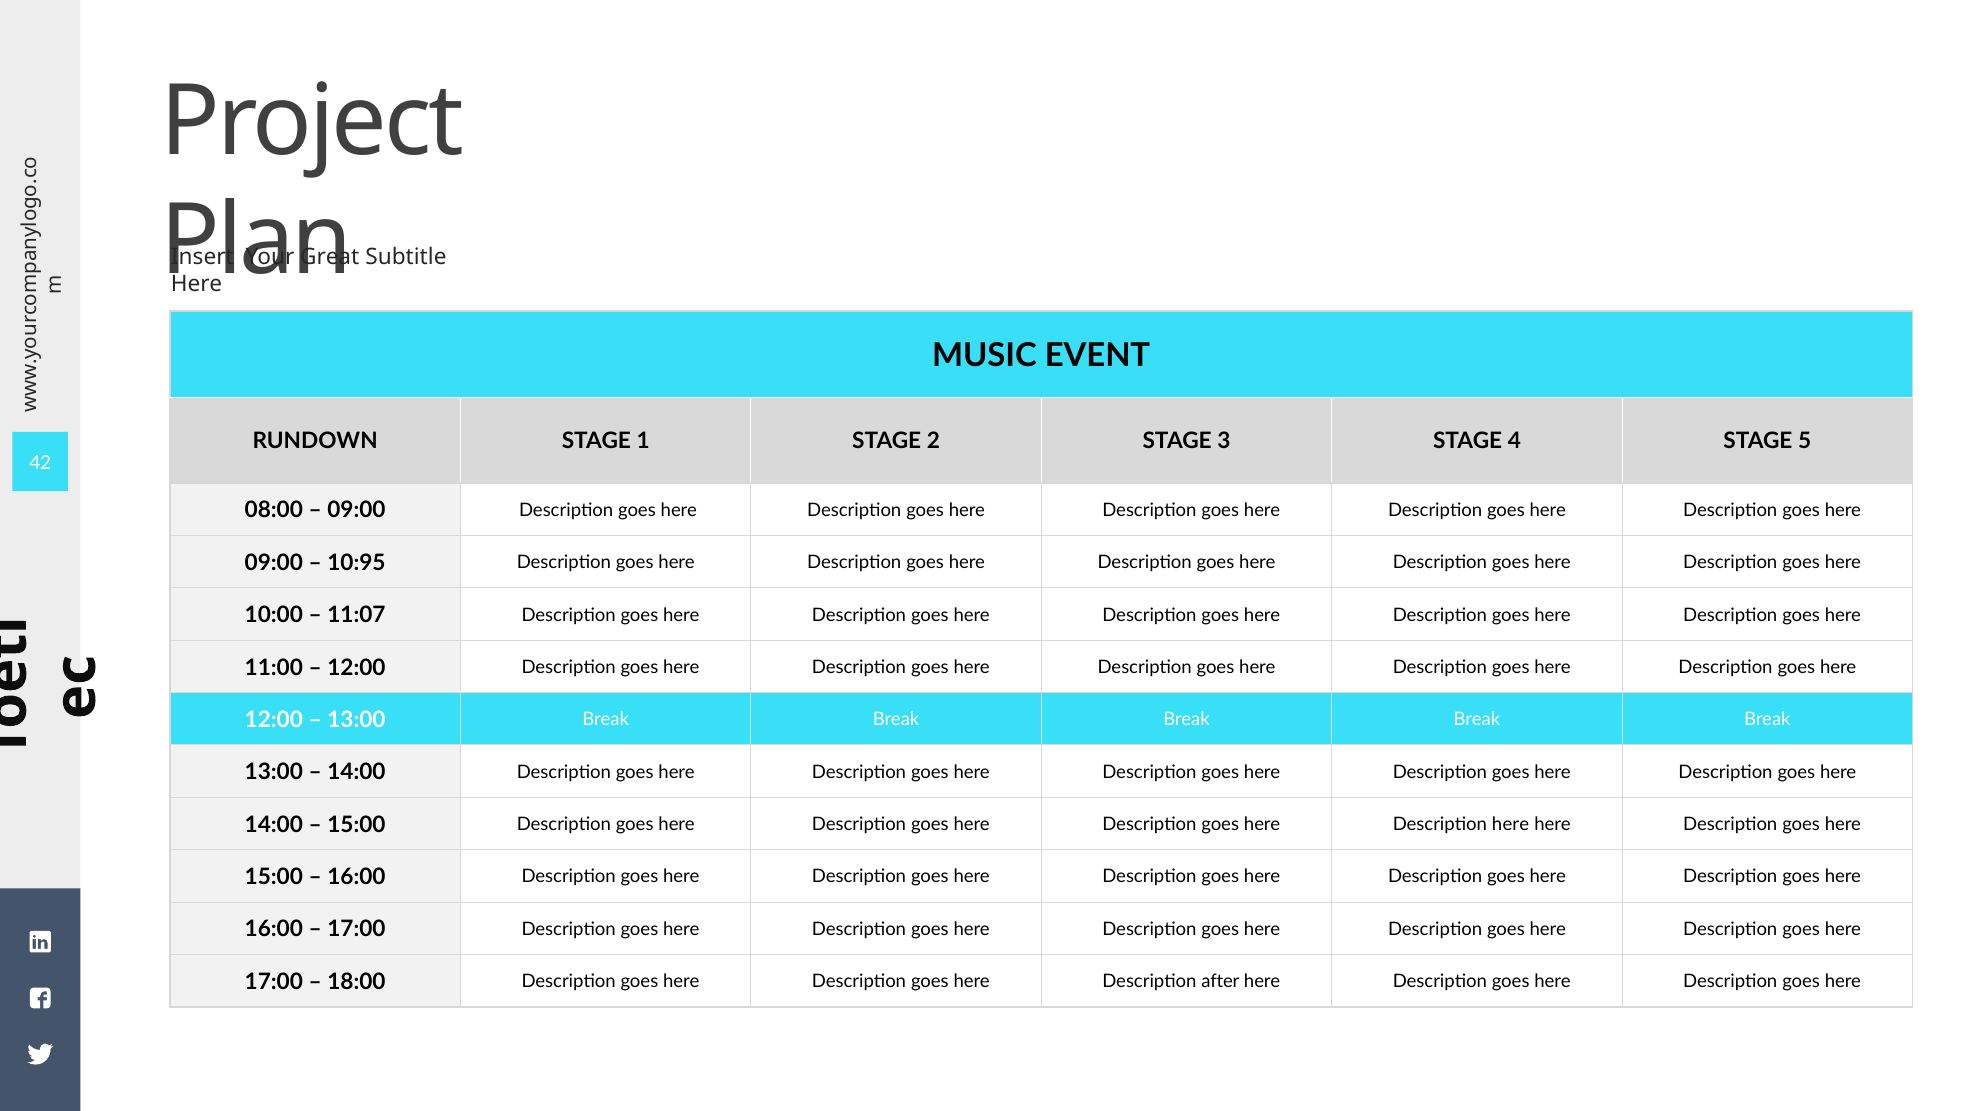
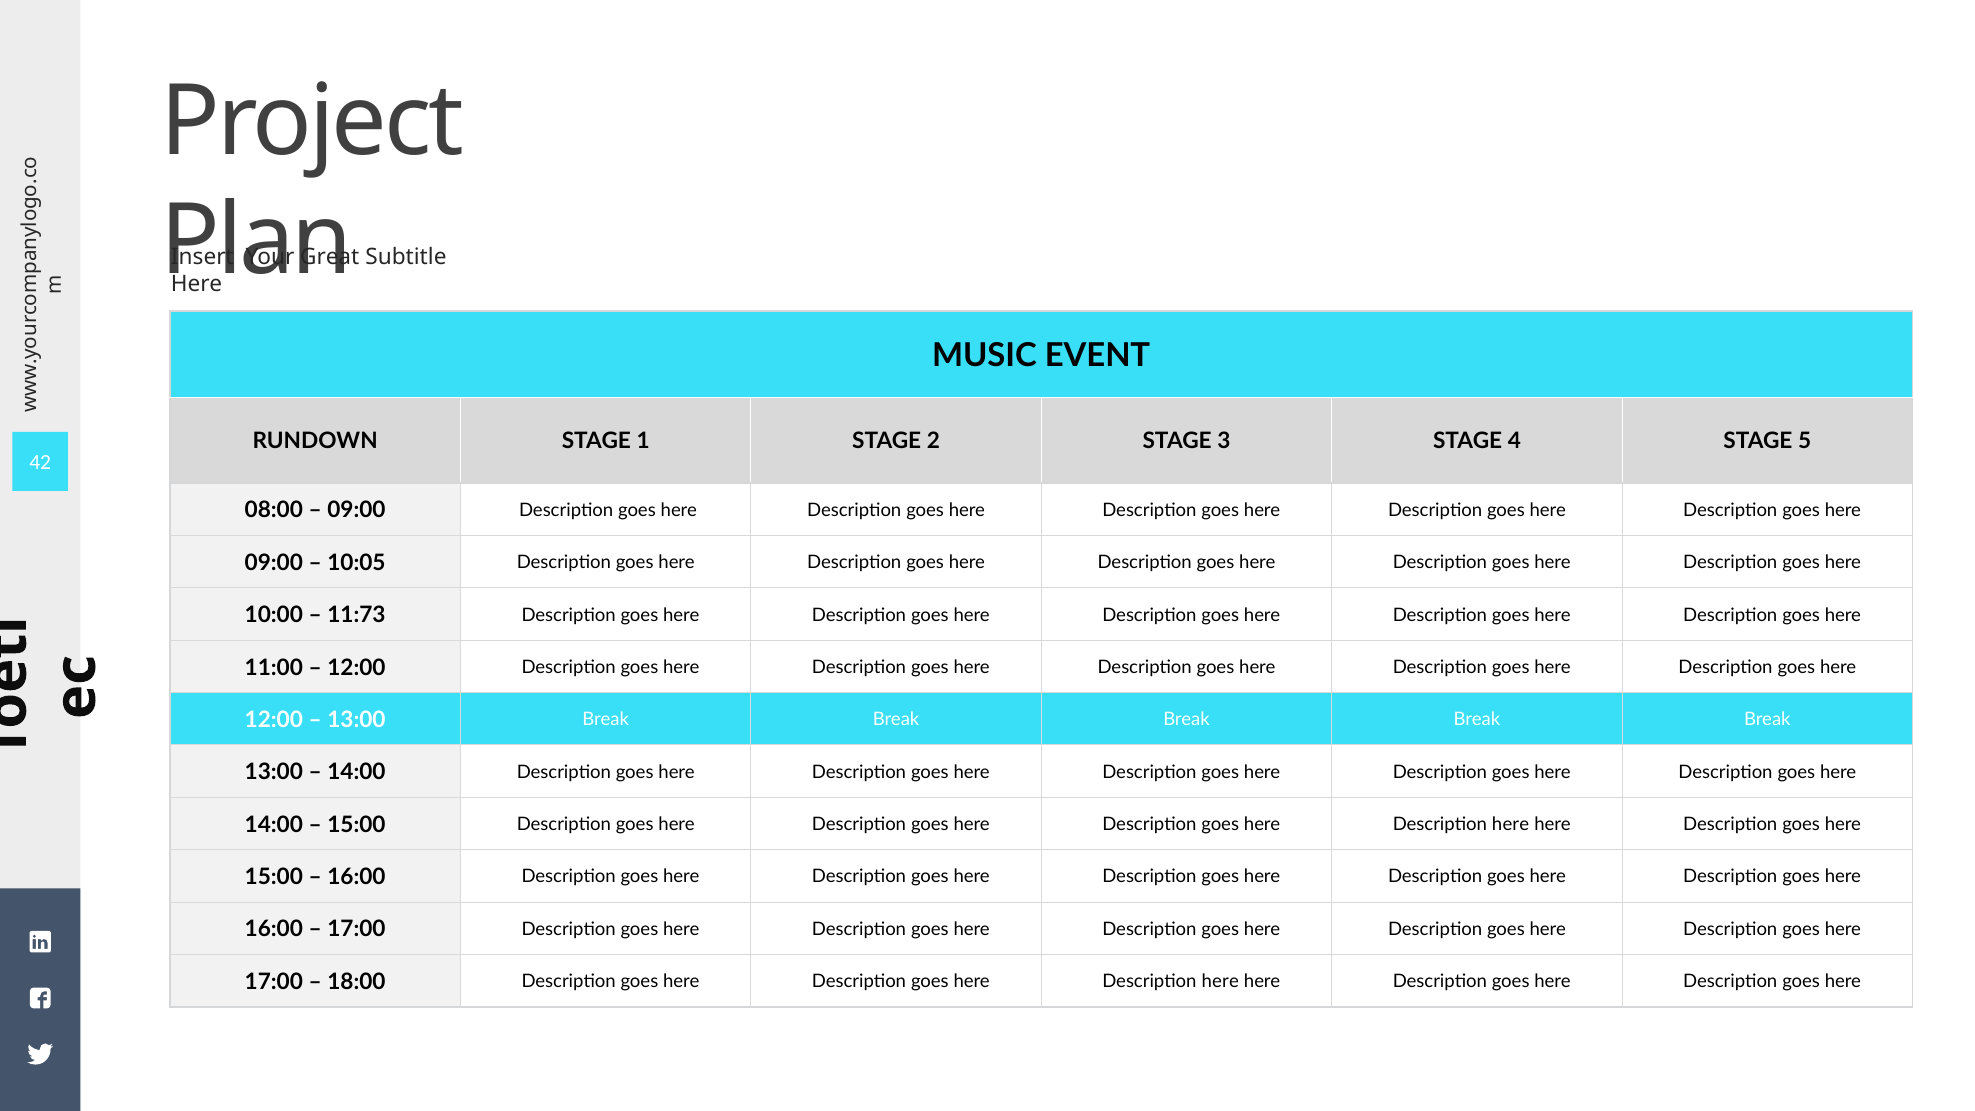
10:95: 10:95 -> 10:05
11:07: 11:07 -> 11:73
after at (1220, 982): after -> here
